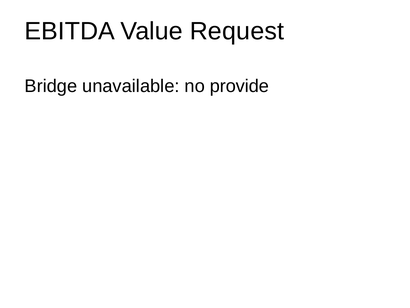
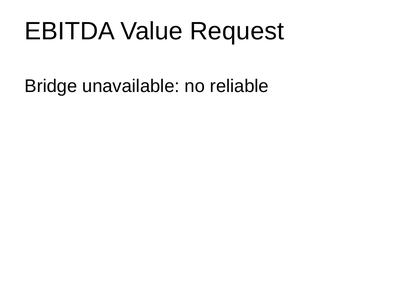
provide: provide -> reliable
